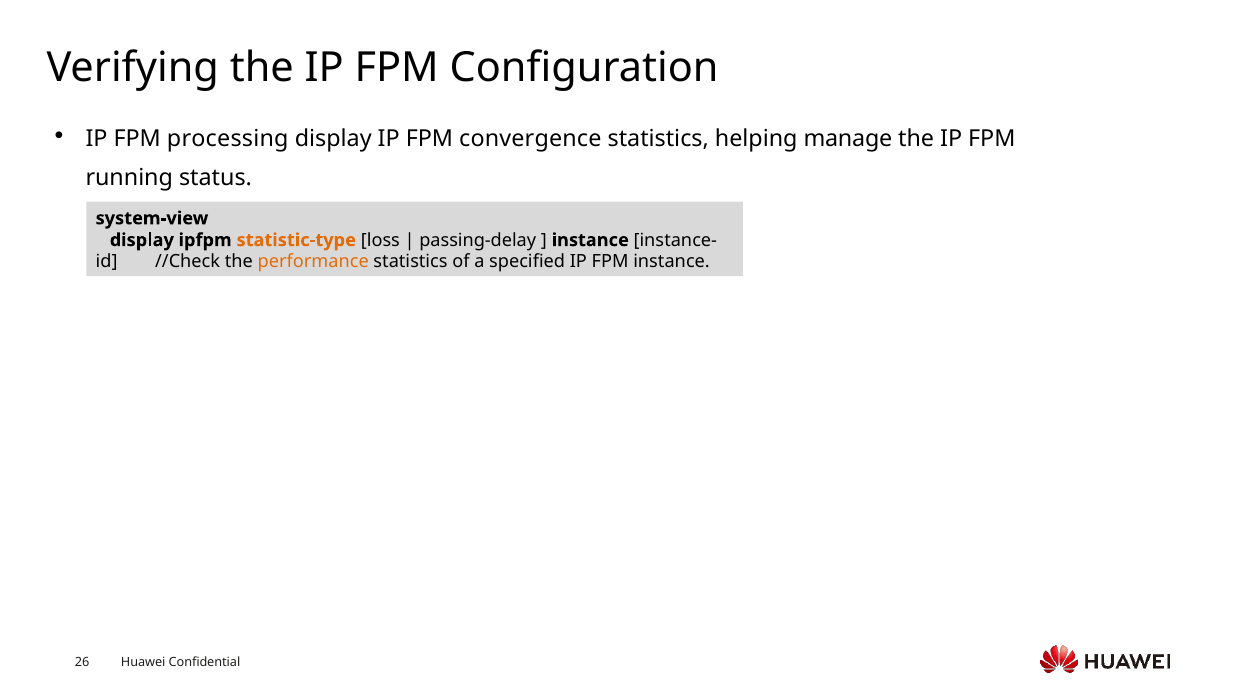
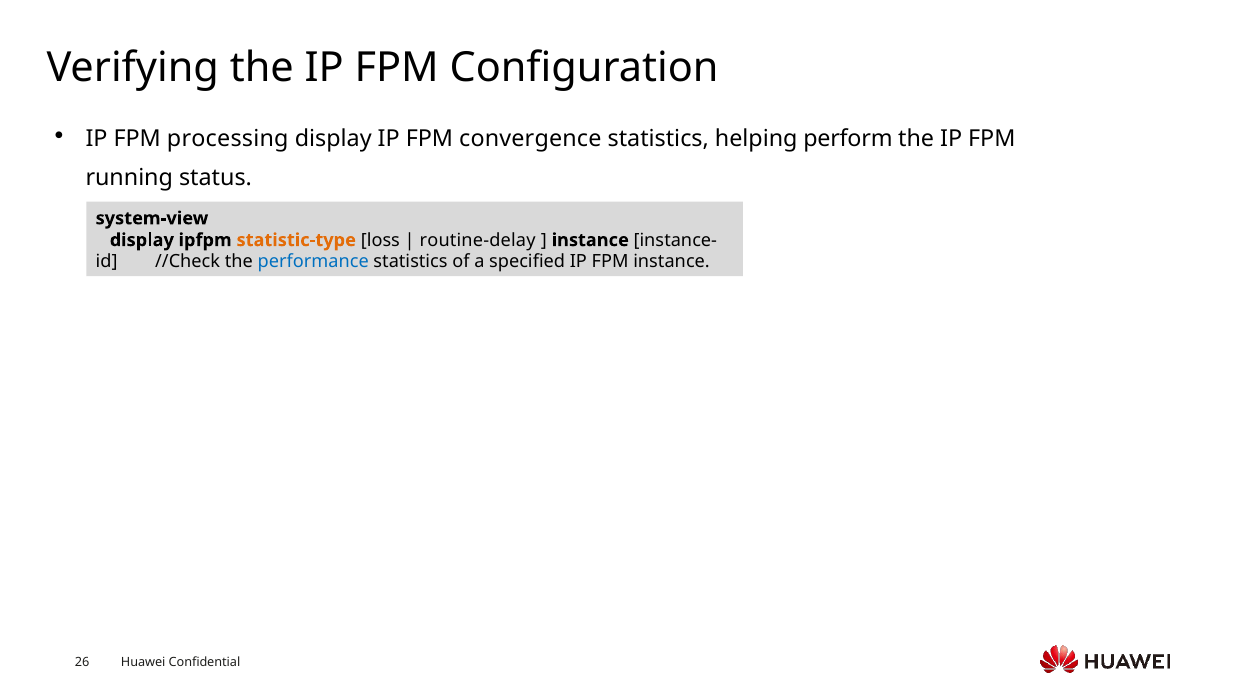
manage: manage -> perform
passing-delay: passing-delay -> routine-delay
performance colour: orange -> blue
